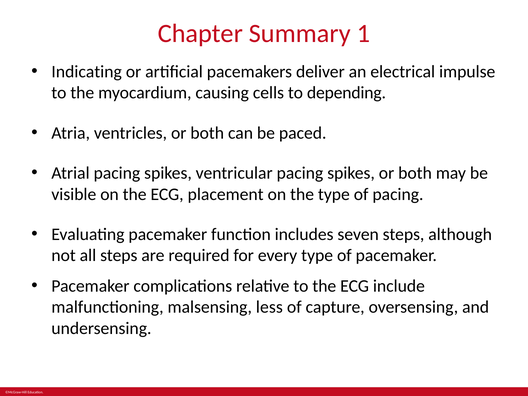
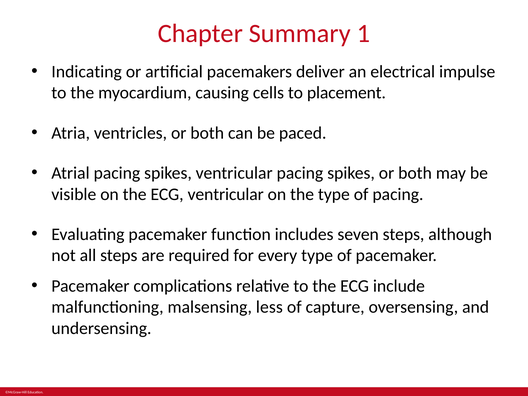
depending: depending -> placement
ECG placement: placement -> ventricular
